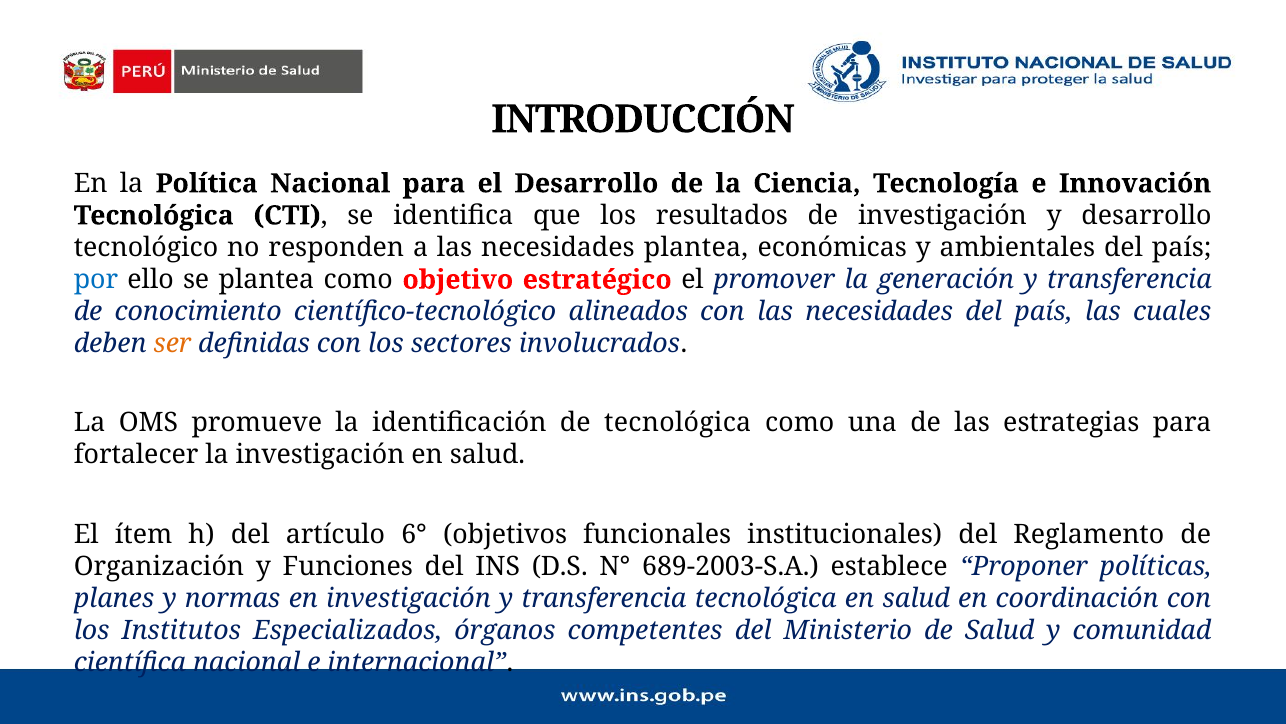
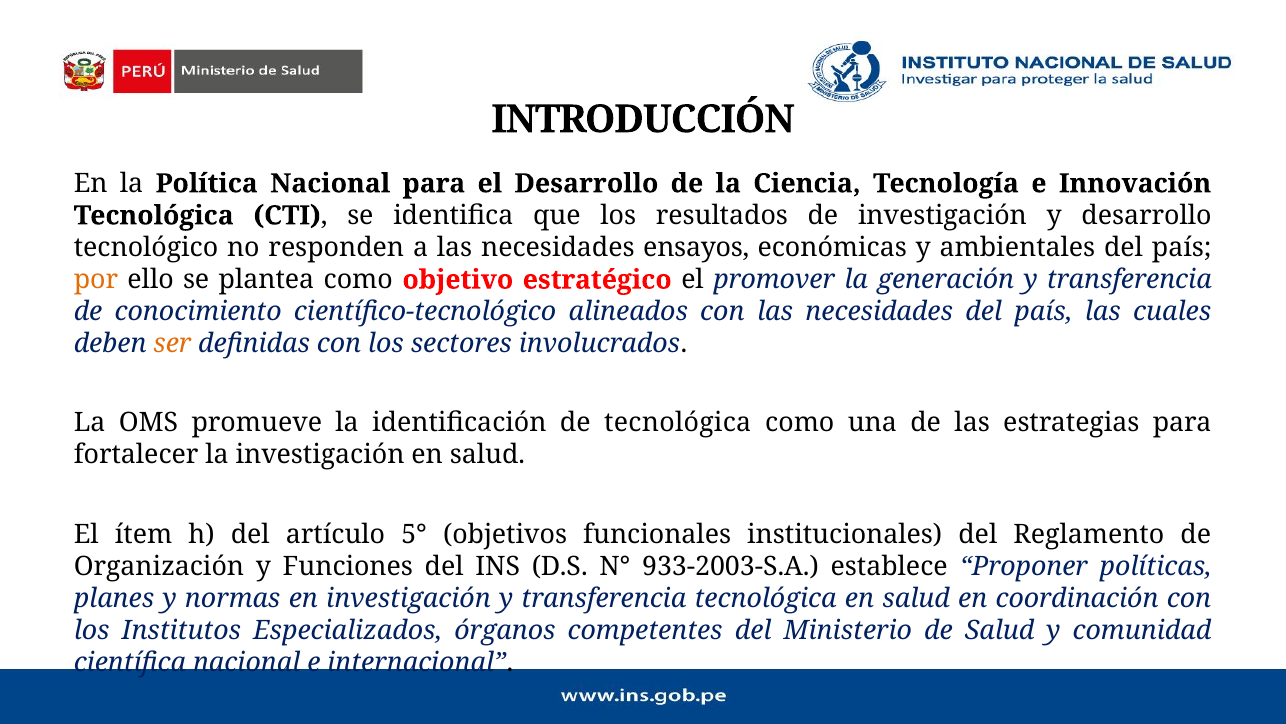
necesidades plantea: plantea -> ensayos
por colour: blue -> orange
6°: 6° -> 5°
689-2003-S.A: 689-2003-S.A -> 933-2003-S.A
